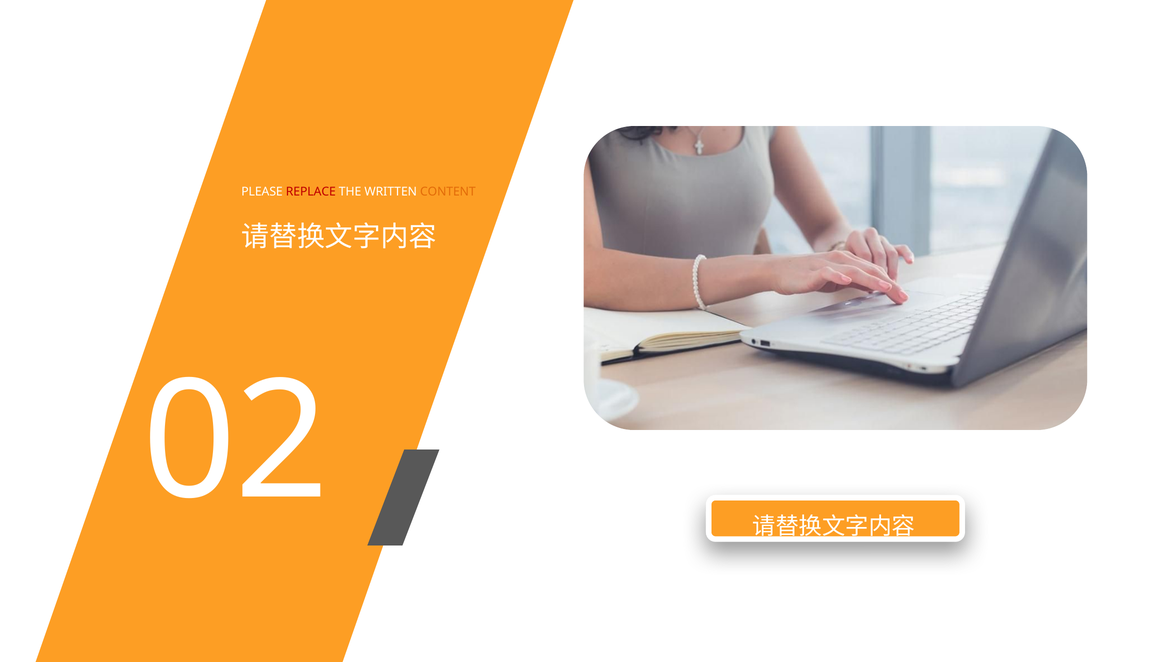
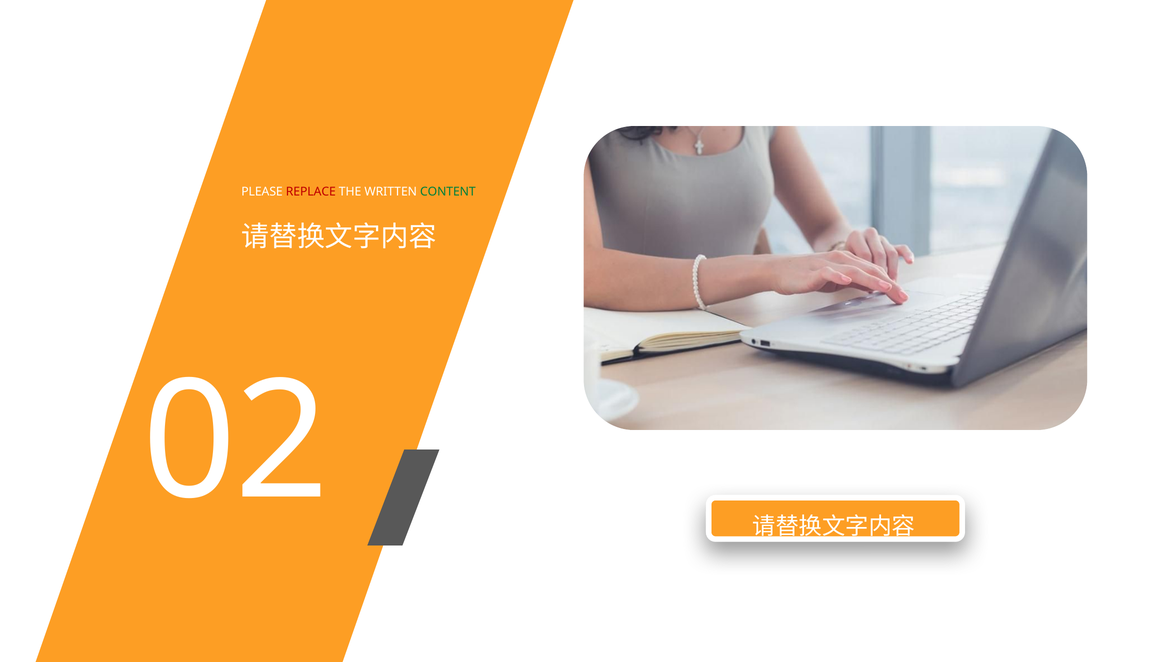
CONTENT colour: orange -> green
